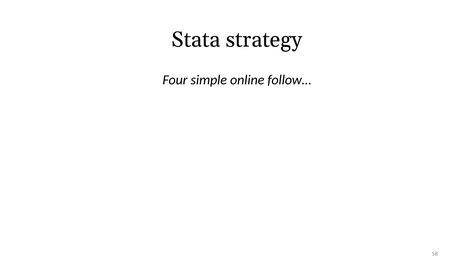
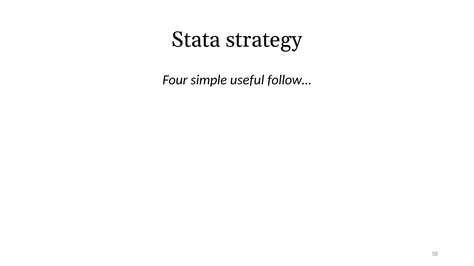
online: online -> useful
